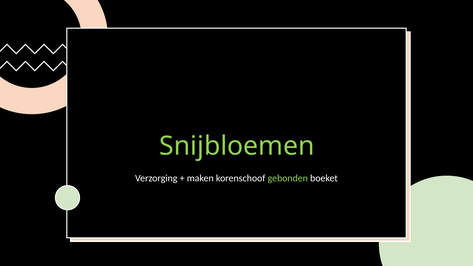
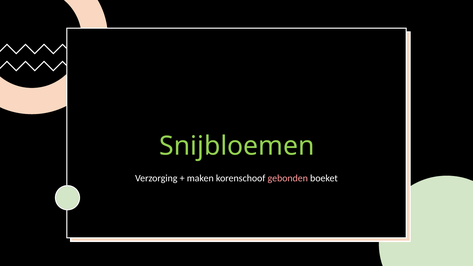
gebonden colour: light green -> pink
